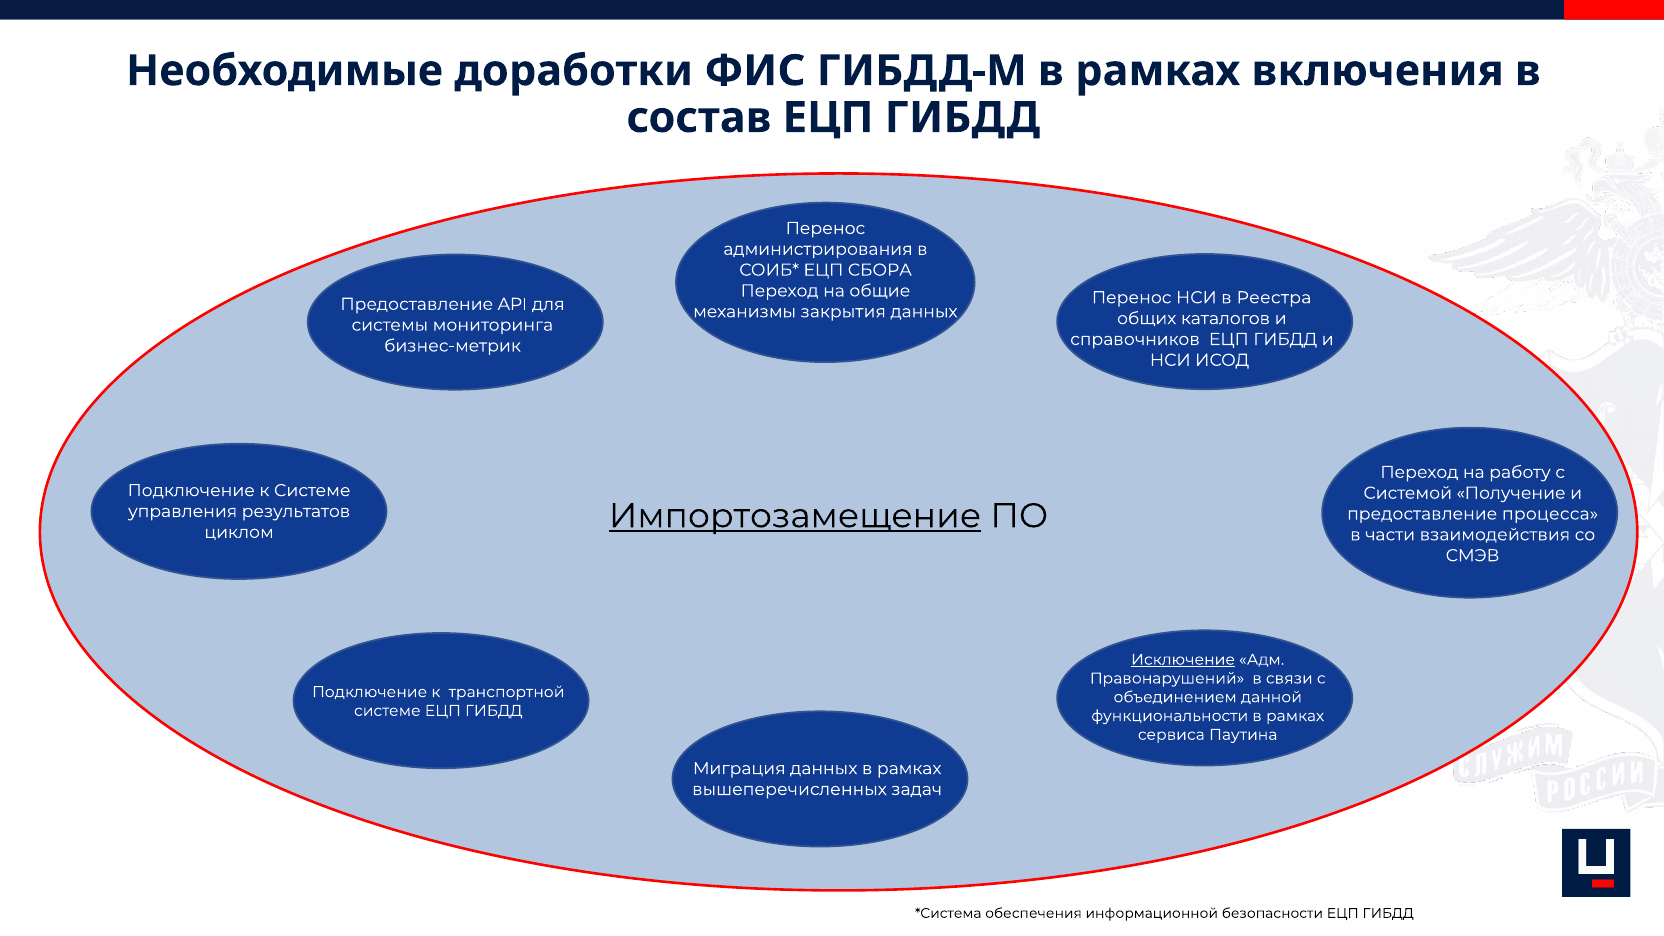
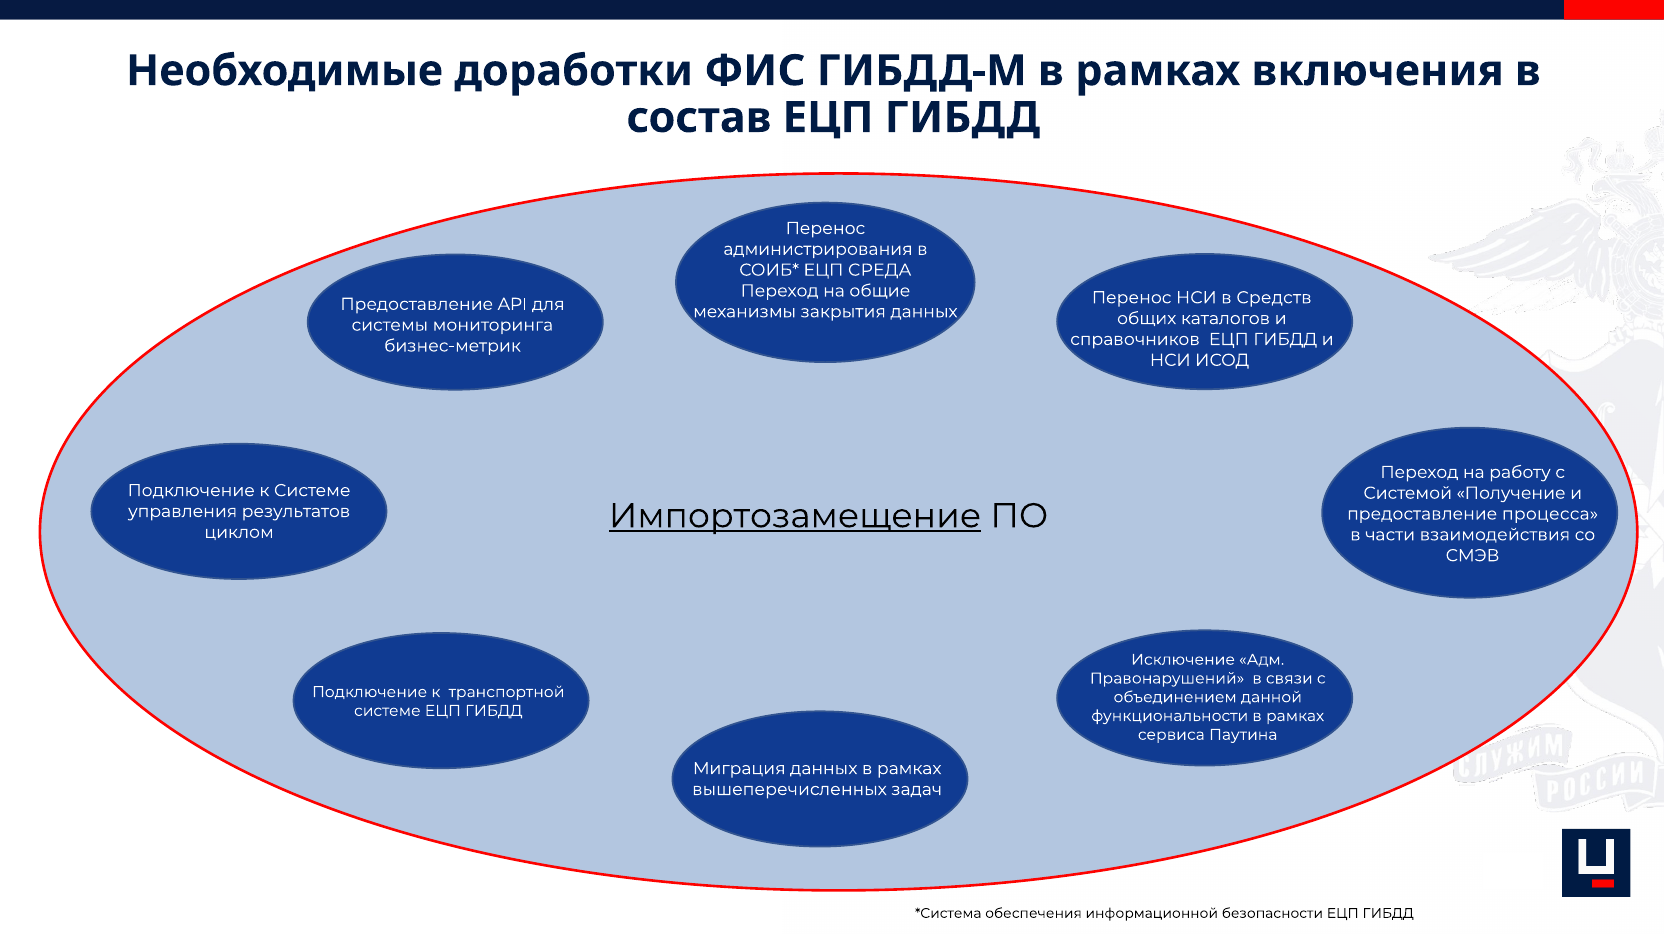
СБОРА: СБОРА -> СРЕДА
Реестра: Реестра -> Средств
Исключение underline: present -> none
